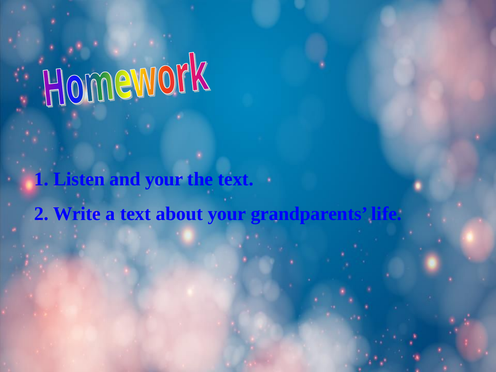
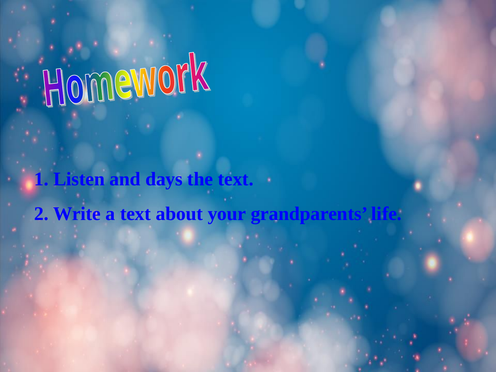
and your: your -> days
